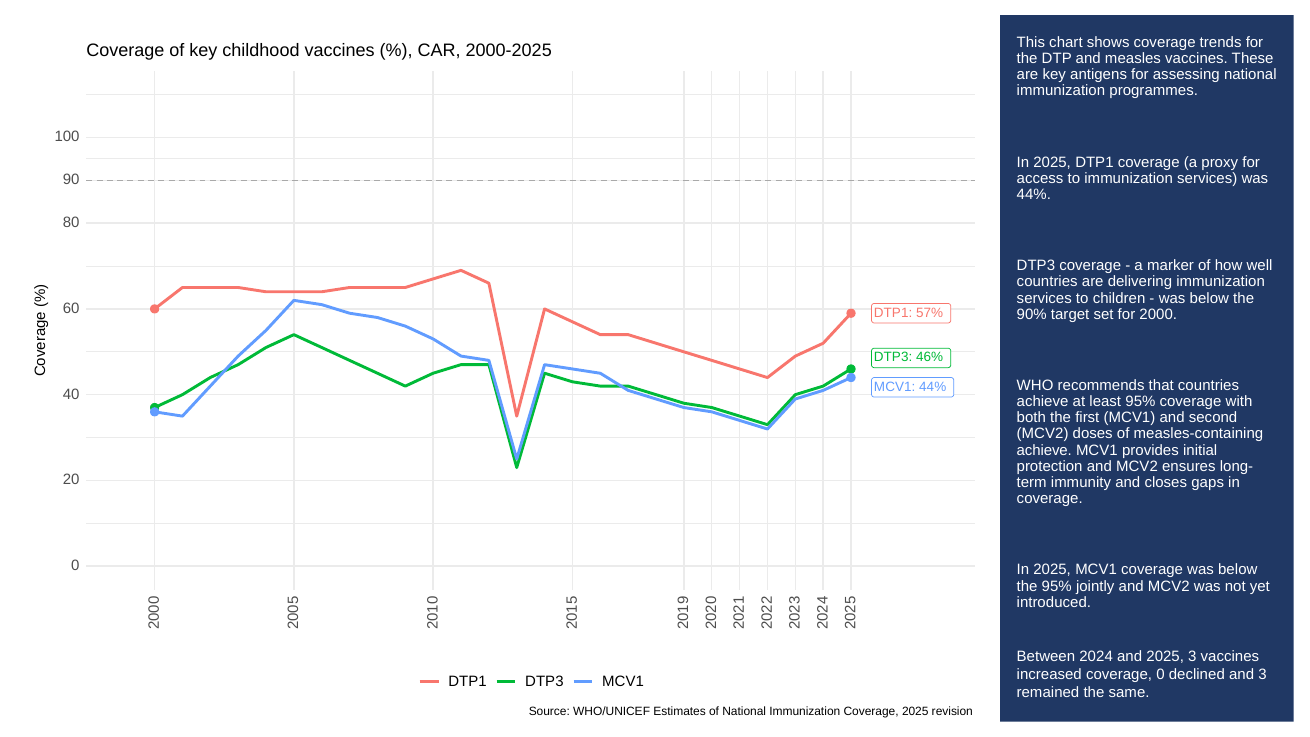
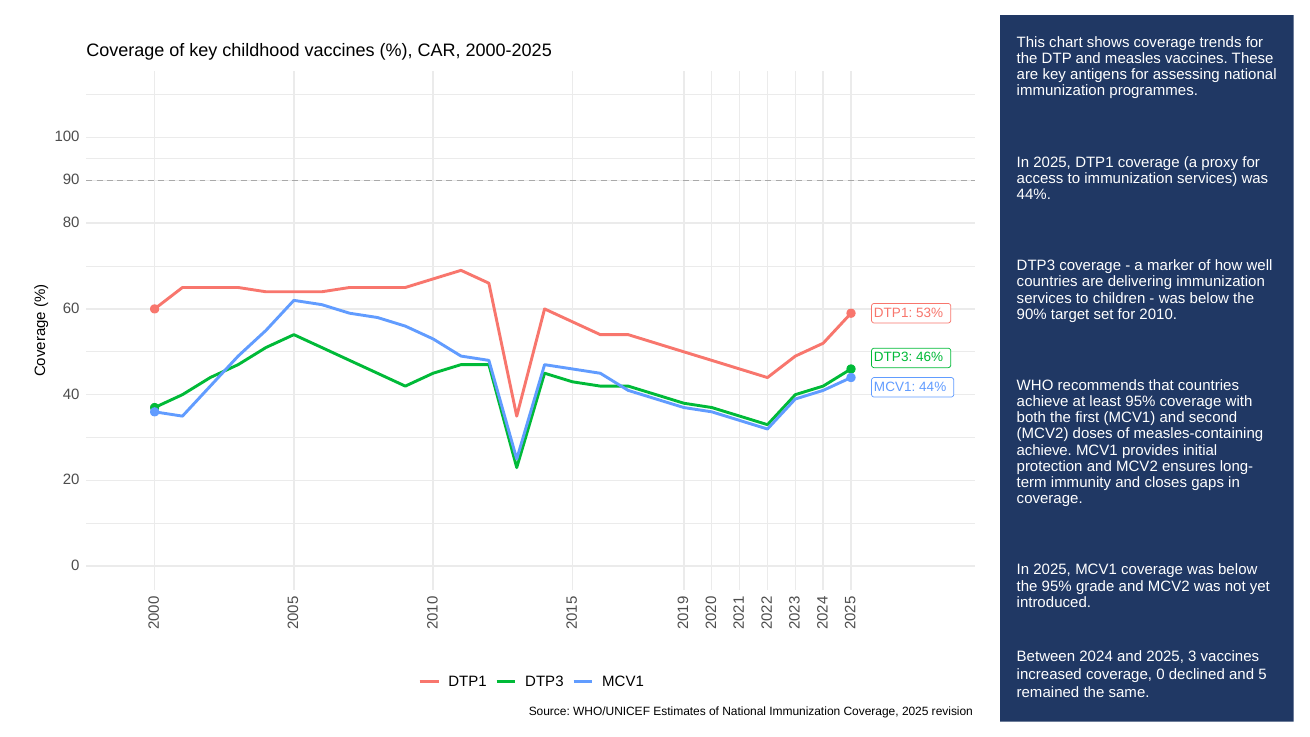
57%: 57% -> 53%
2000: 2000 -> 2010
jointly: jointly -> grade
and 3: 3 -> 5
